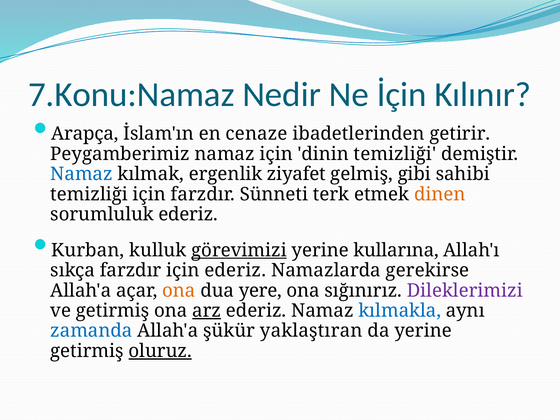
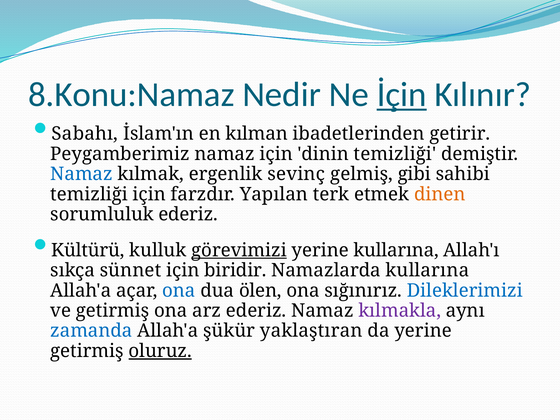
7.Konu:Namaz: 7.Konu:Namaz -> 8.Konu:Namaz
İçin underline: none -> present
Arapça: Arapça -> Sabahı
cenaze: cenaze -> kılman
ziyafet: ziyafet -> sevinç
Sünneti: Sünneti -> Yapılan
Kurban: Kurban -> Kültürü
sıkça farzdır: farzdır -> sünnet
için ederiz: ederiz -> biridir
Namazlarda gerekirse: gerekirse -> kullarına
ona at (179, 291) colour: orange -> blue
yere: yere -> ölen
Dileklerimizi colour: purple -> blue
arz underline: present -> none
kılmakla colour: blue -> purple
